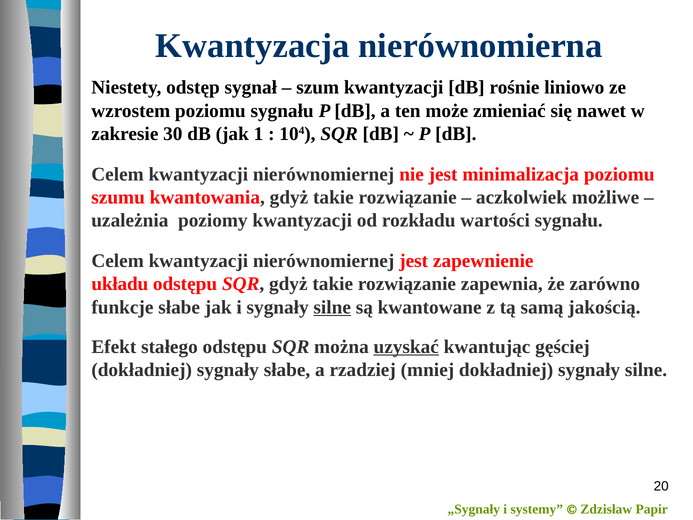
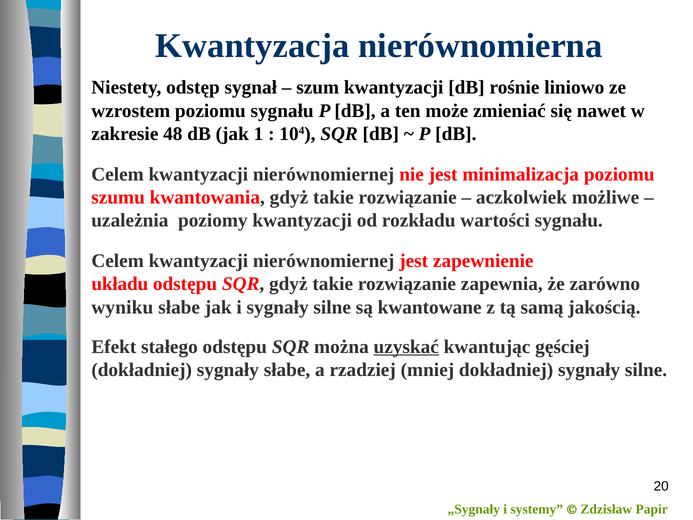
30: 30 -> 48
funkcje: funkcje -> wyniku
silne at (332, 307) underline: present -> none
